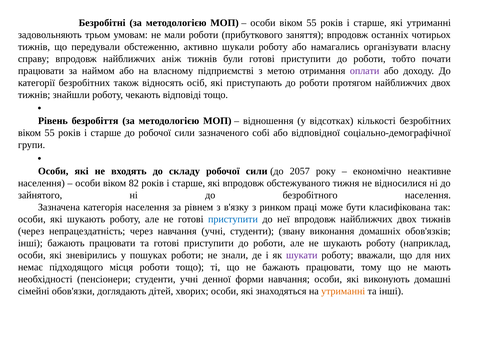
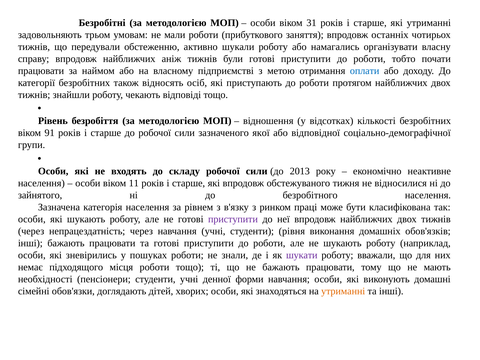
особи віком 55: 55 -> 31
оплати colour: purple -> blue
55 at (50, 133): 55 -> 91
собі: собі -> якої
2057: 2057 -> 2013
82: 82 -> 11
приступити at (233, 219) colour: blue -> purple
звану: звану -> рівня
